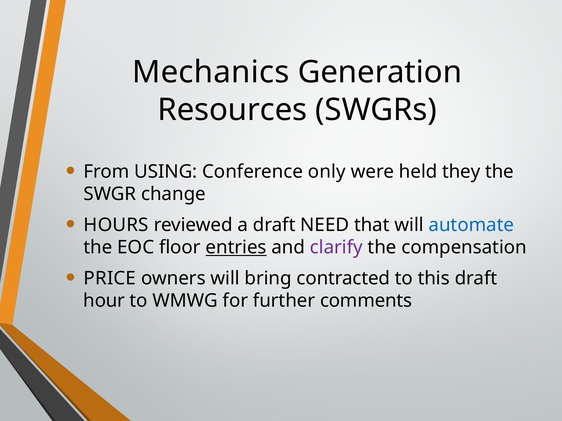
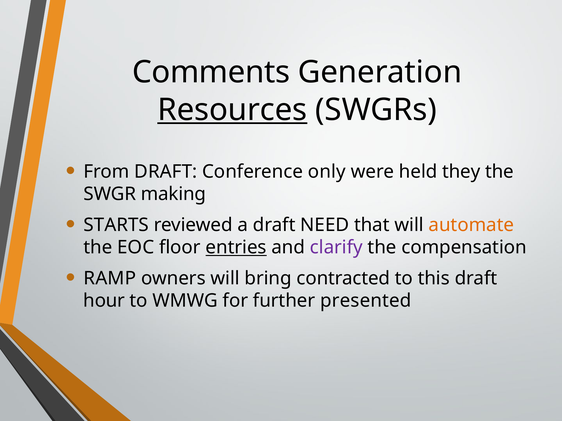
Mechanics: Mechanics -> Comments
Resources underline: none -> present
From USING: USING -> DRAFT
change: change -> making
HOURS: HOURS -> STARTS
automate colour: blue -> orange
PRICE: PRICE -> RAMP
comments: comments -> presented
